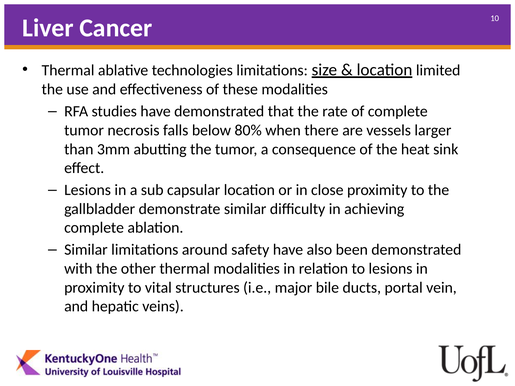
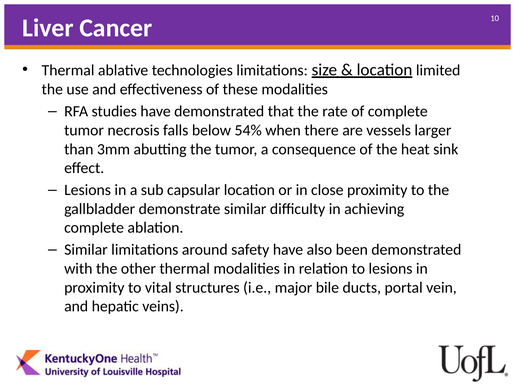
80%: 80% -> 54%
